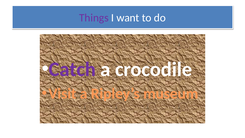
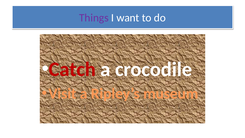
Catch colour: purple -> red
